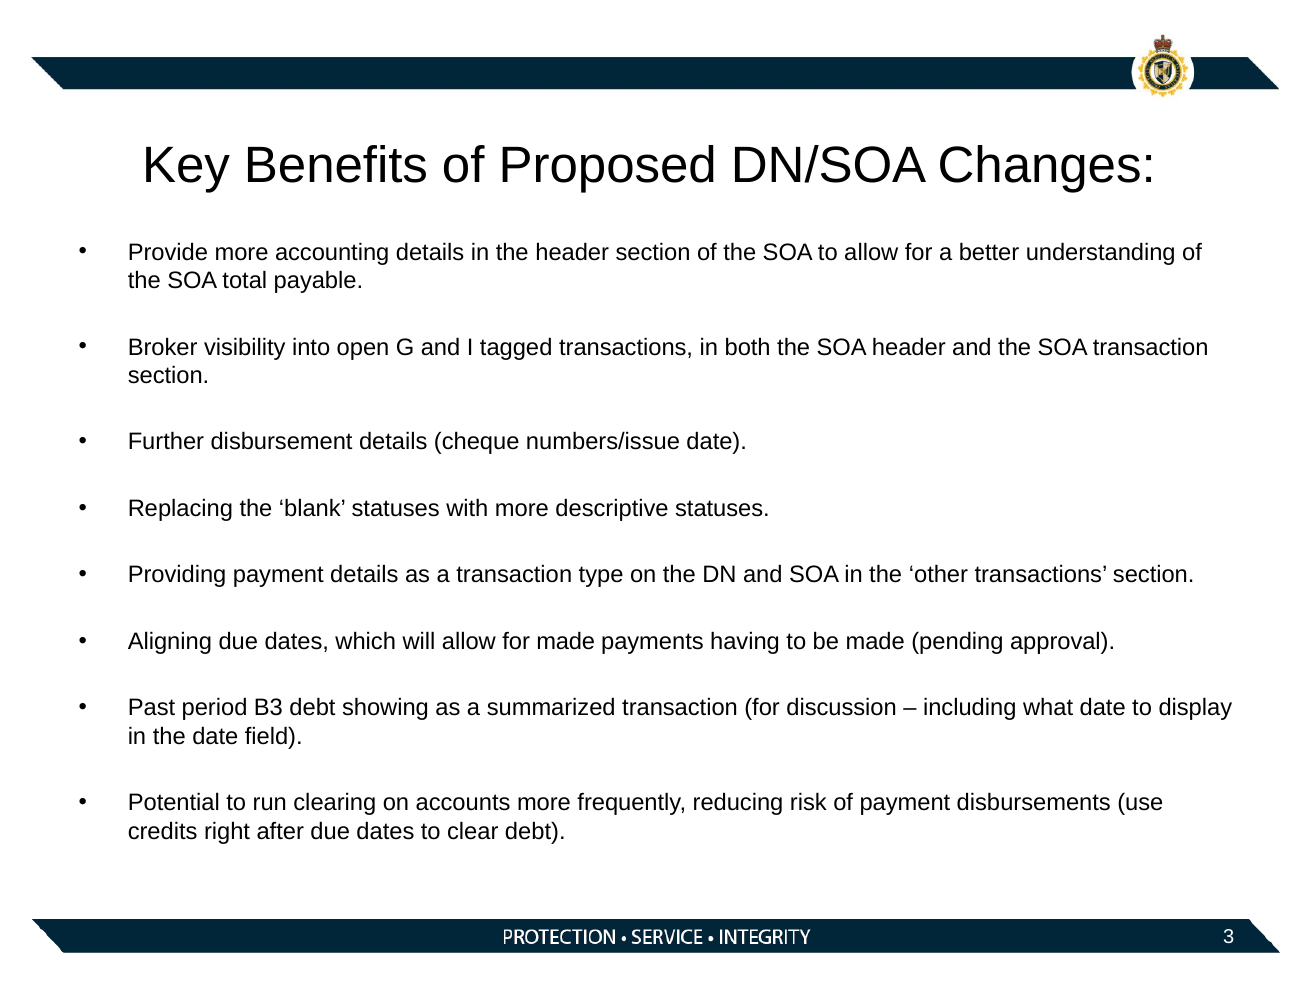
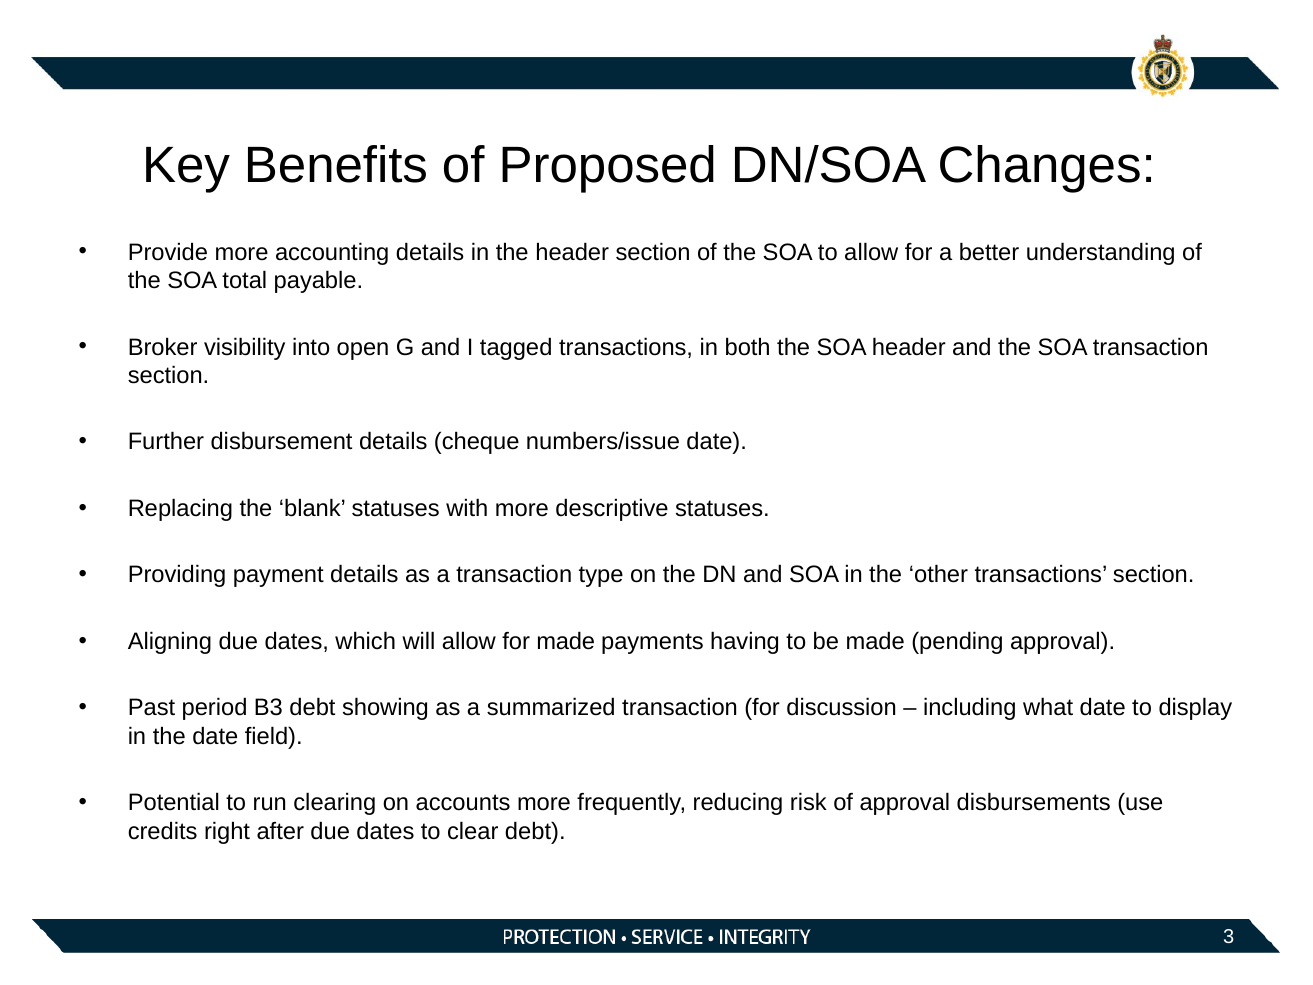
of payment: payment -> approval
